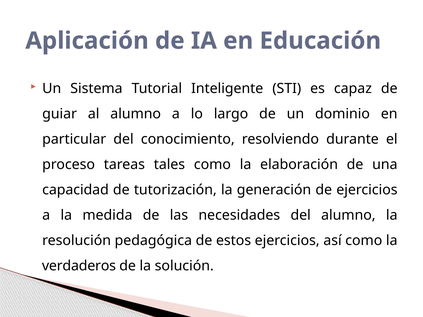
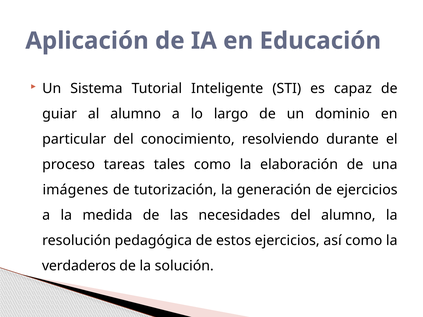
capacidad: capacidad -> imágenes
